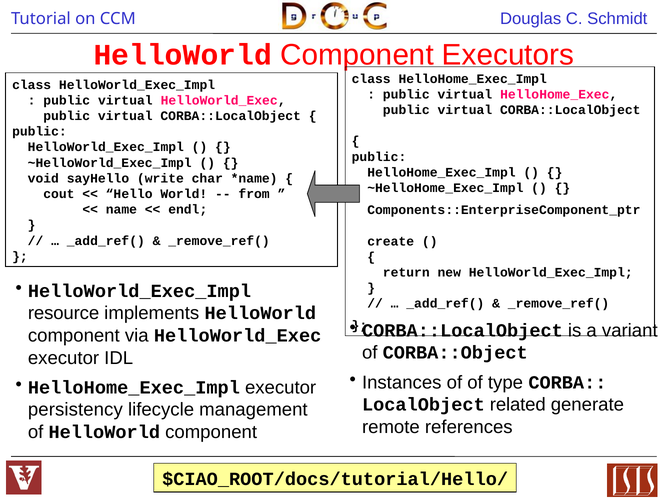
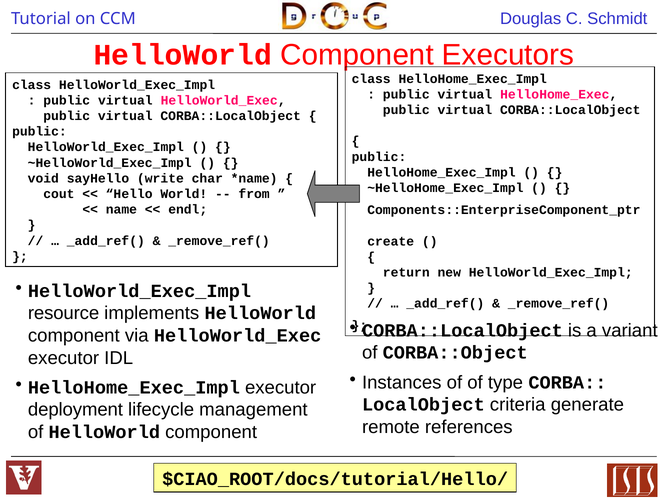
related: related -> criteria
persistency: persistency -> deployment
